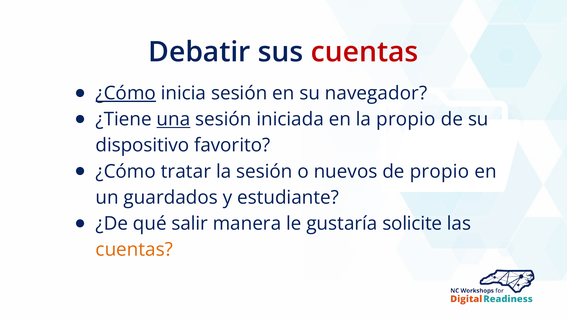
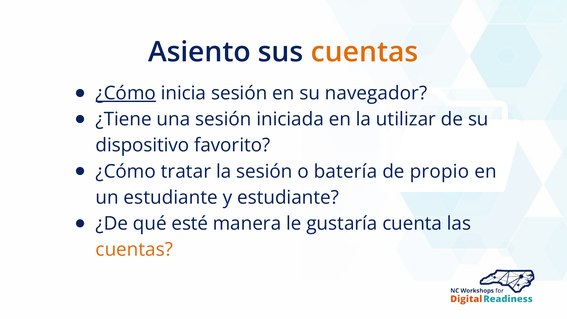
Debatir: Debatir -> Asiento
cuentas at (365, 52) colour: red -> orange
una underline: present -> none
la propio: propio -> utilizar
nuevos: nuevos -> batería
un guardados: guardados -> estudiante
salir: salir -> esté
solicite: solicite -> cuenta
